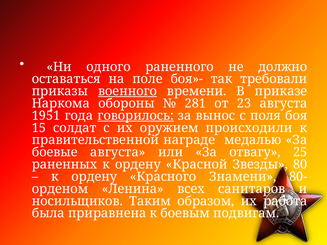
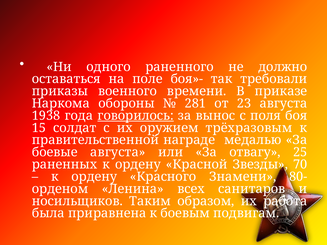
военного underline: present -> none
1951: 1951 -> 1938
происходили: происходили -> трёхразовым
80: 80 -> 70
